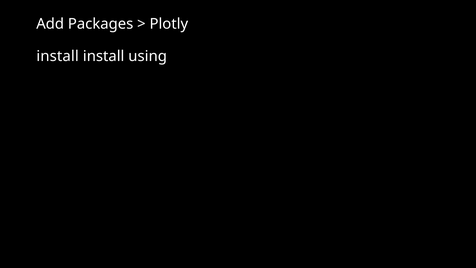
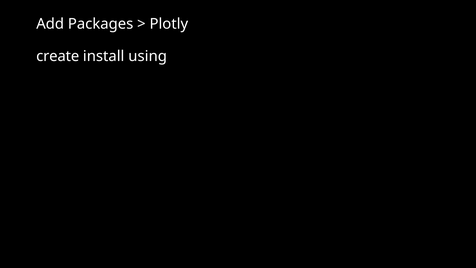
install at (58, 56): install -> create
